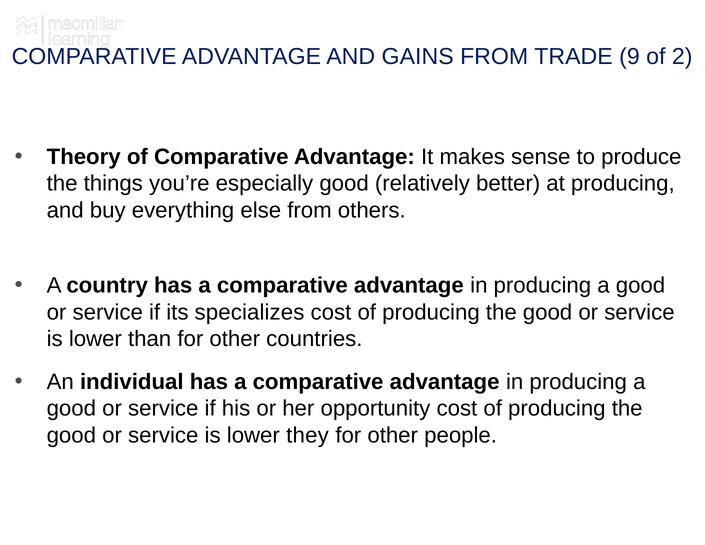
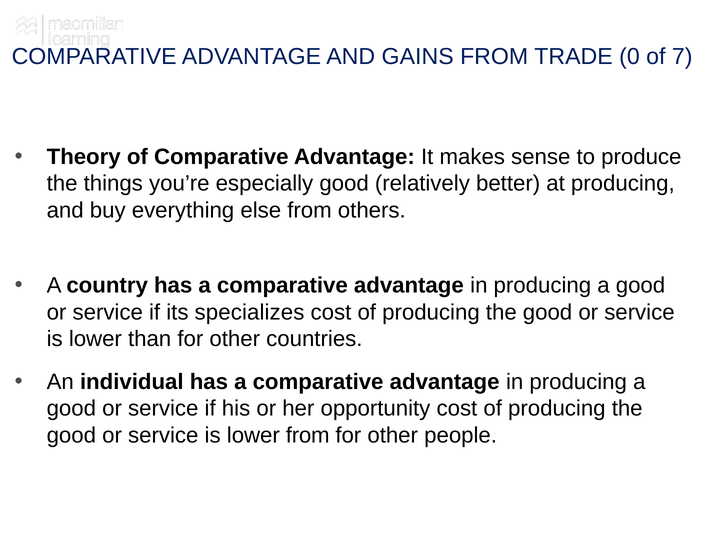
9: 9 -> 0
2: 2 -> 7
lower they: they -> from
